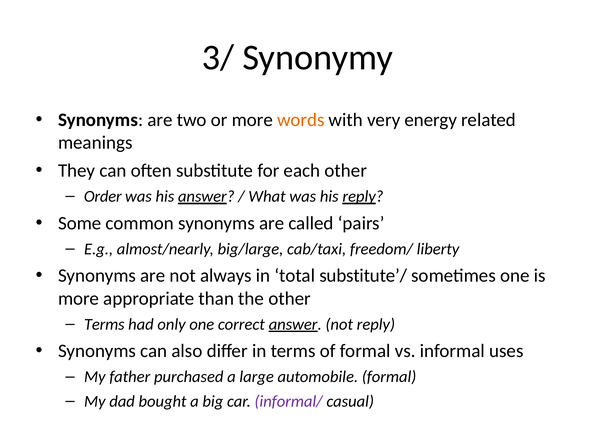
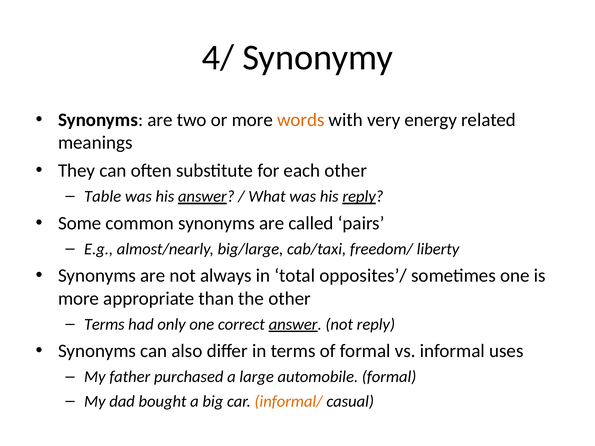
3/: 3/ -> 4/
Order: Order -> Table
substitute’/: substitute’/ -> opposites’/
informal/ colour: purple -> orange
